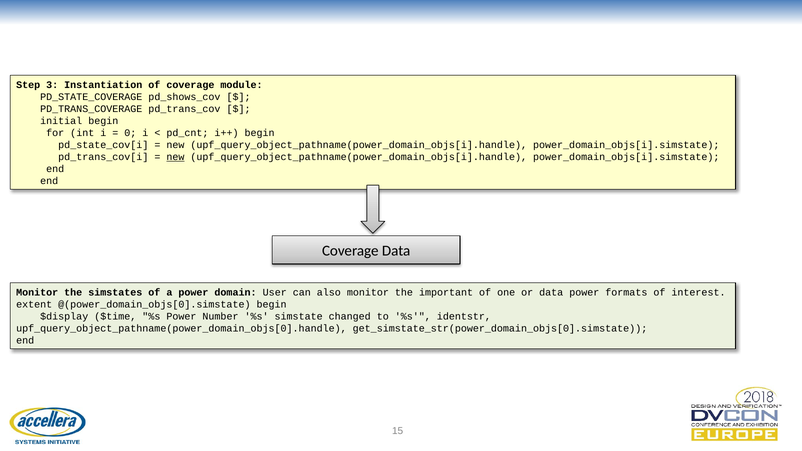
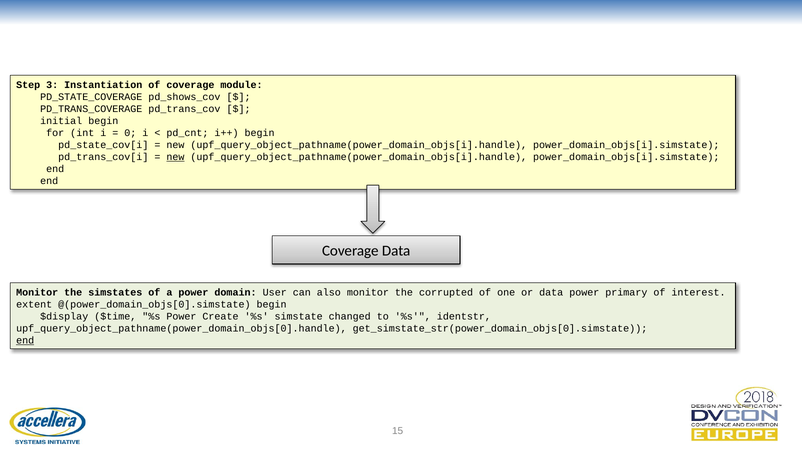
important: important -> corrupted
formats: formats -> primary
Number: Number -> Create
end at (25, 341) underline: none -> present
